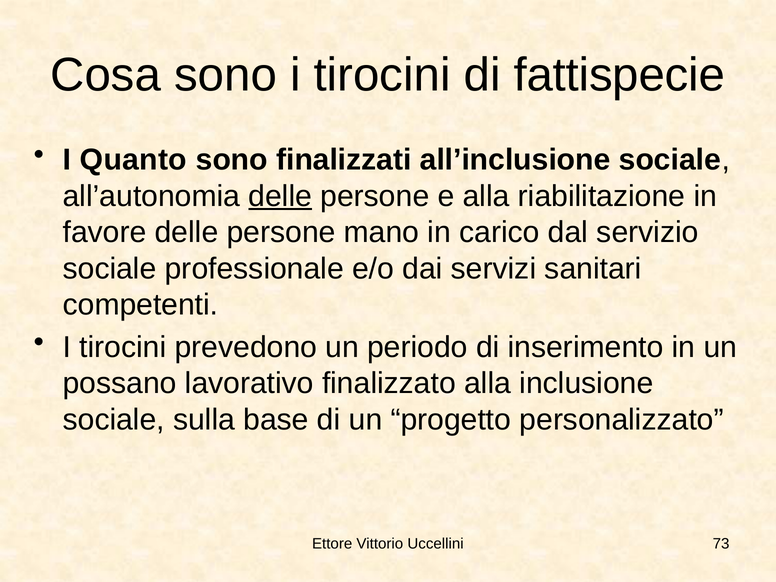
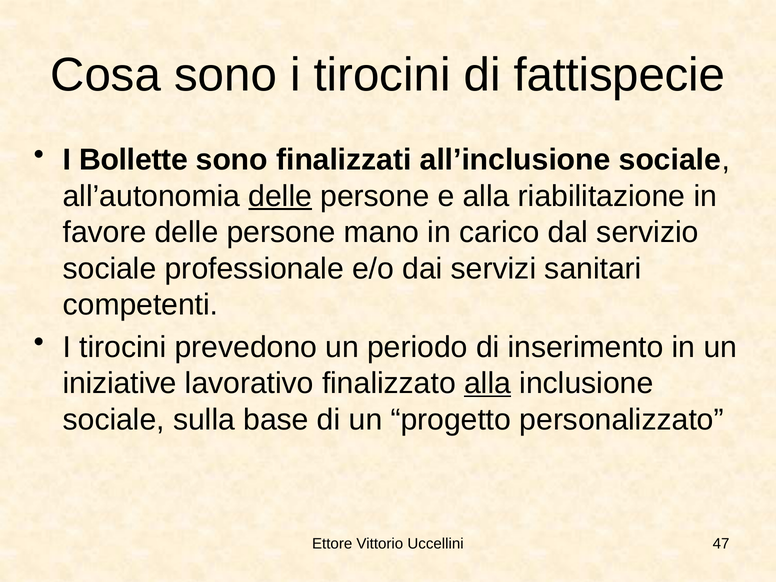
Quanto: Quanto -> Bollette
possano: possano -> iniziative
alla at (488, 383) underline: none -> present
73: 73 -> 47
